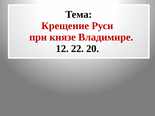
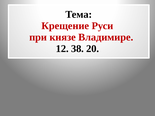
22: 22 -> 38
